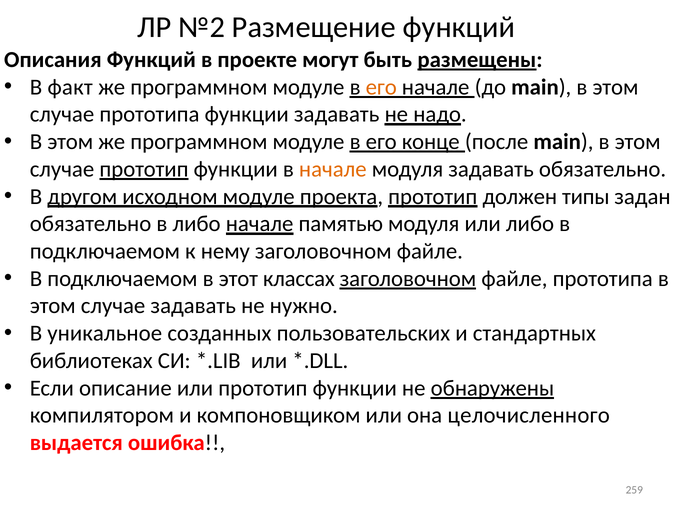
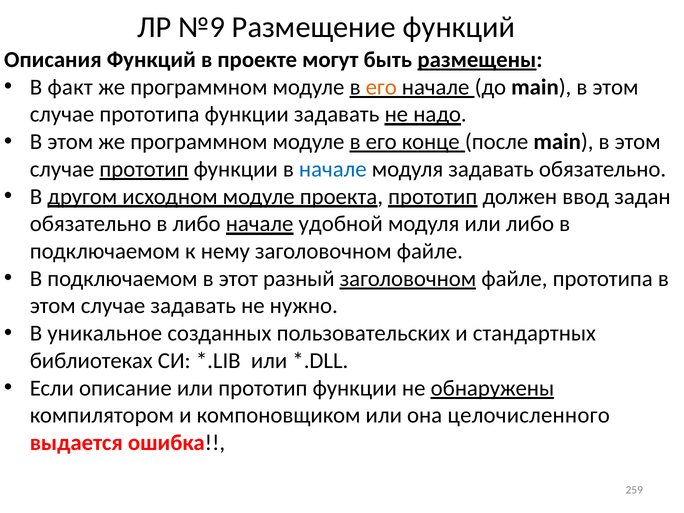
№2: №2 -> №9
начале at (333, 169) colour: orange -> blue
типы: типы -> ввод
памятью: памятью -> удобной
классах: классах -> разный
